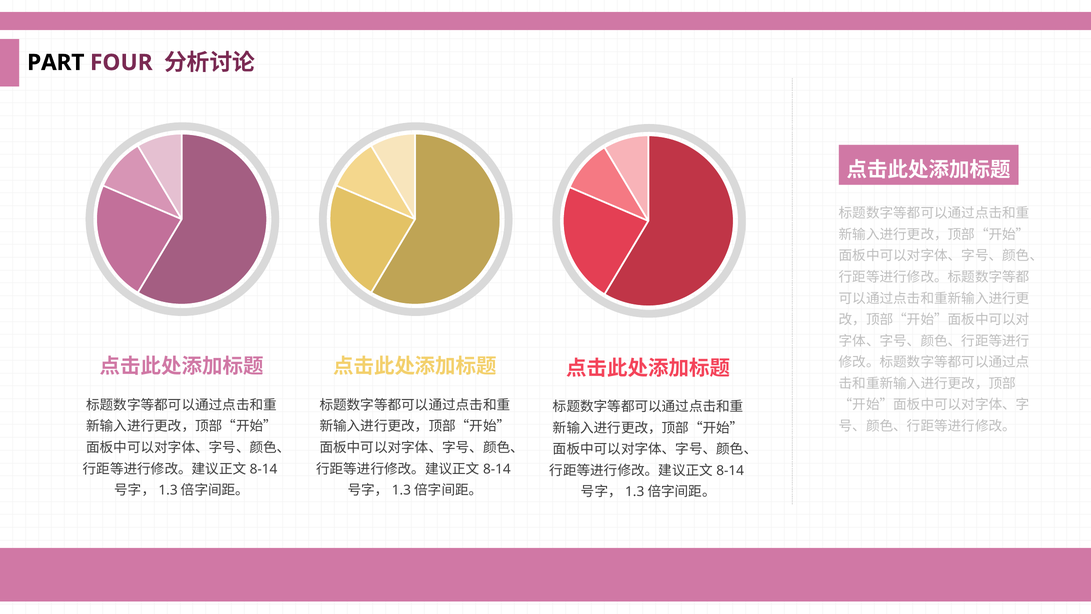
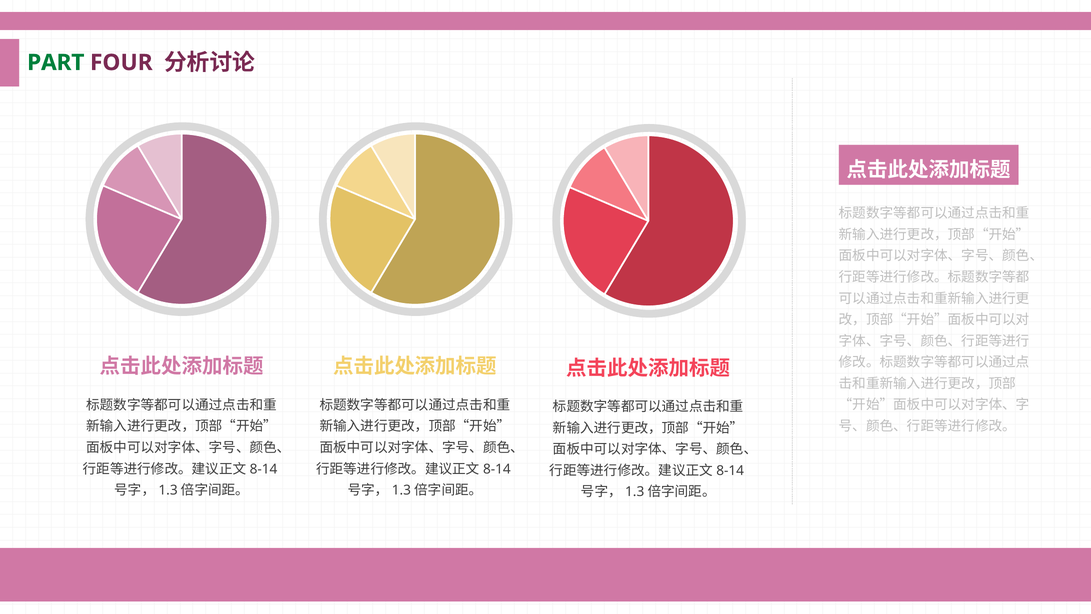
PART colour: black -> green
